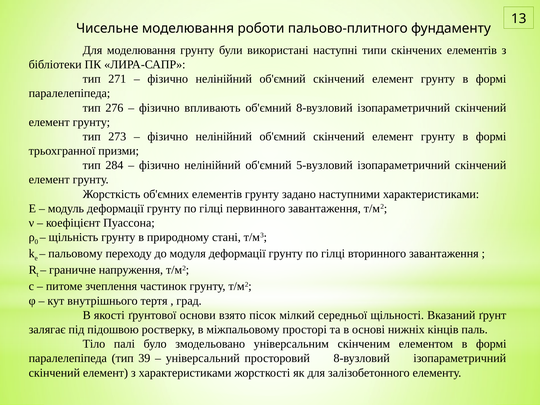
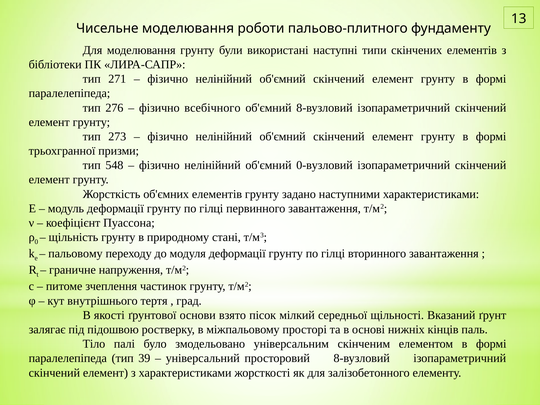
впливають: впливають -> всебічного
284: 284 -> 548
5-вузловий: 5-вузловий -> 0-вузловий
